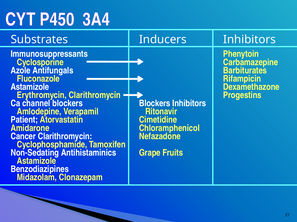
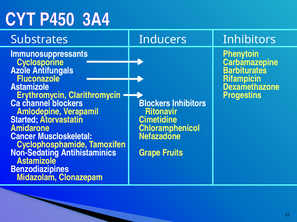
Patient: Patient -> Started
Cancer Clarithromycin: Clarithromycin -> Muscloskeletal
